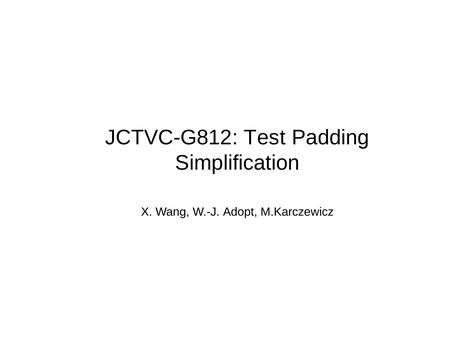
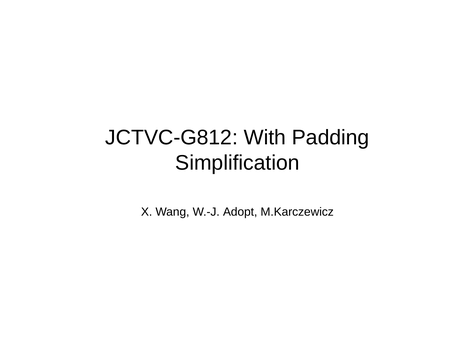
Test: Test -> With
